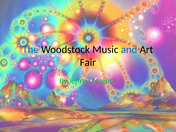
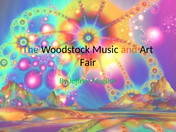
and colour: blue -> orange
